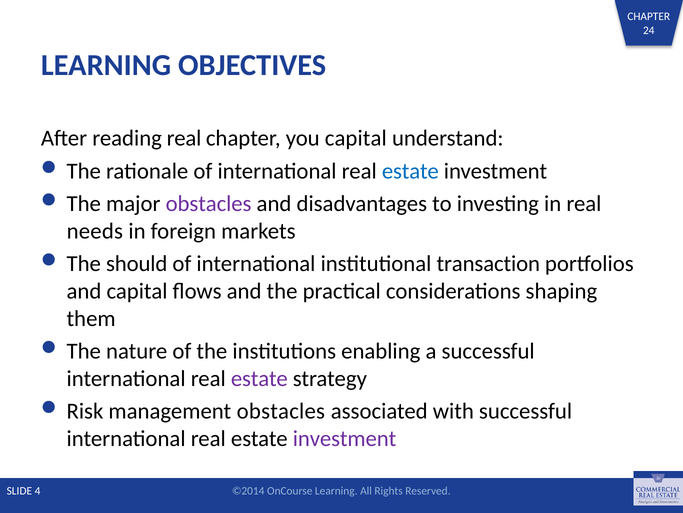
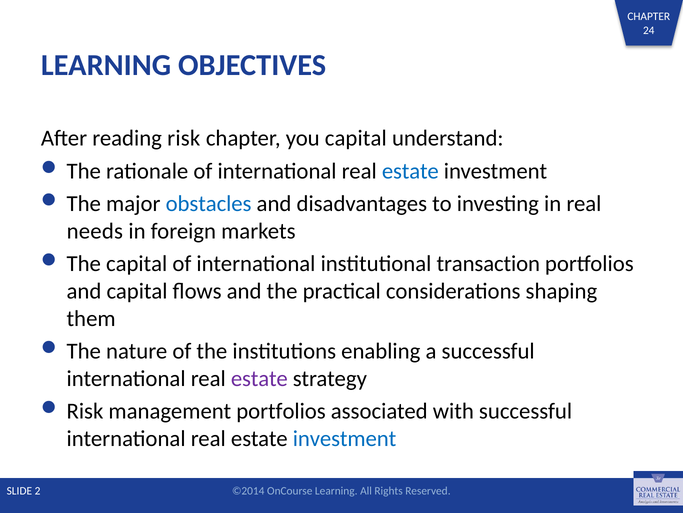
reading real: real -> risk
obstacles at (209, 203) colour: purple -> blue
should at (137, 263): should -> capital
management obstacles: obstacles -> portfolios
investment at (345, 438) colour: purple -> blue
4: 4 -> 2
